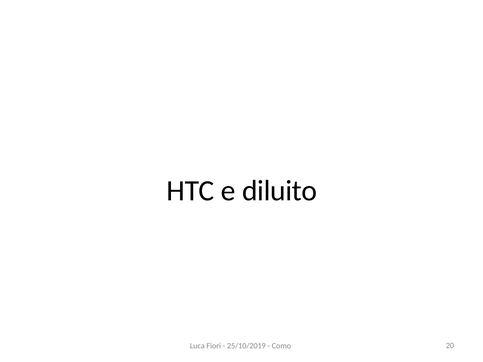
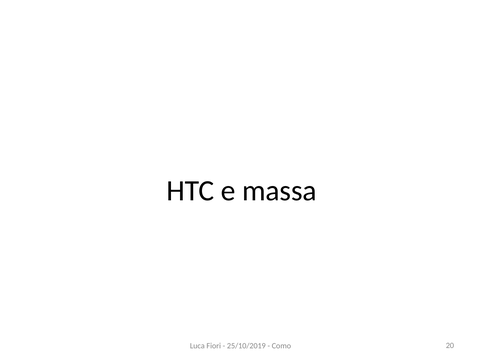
diluito: diluito -> massa
